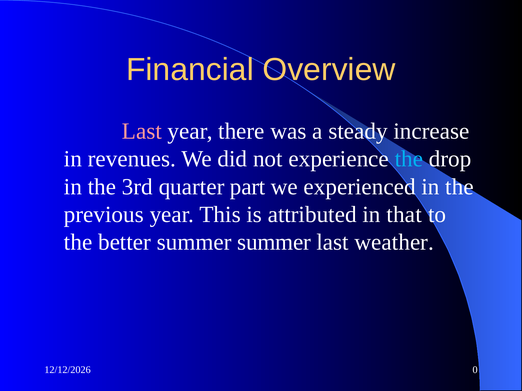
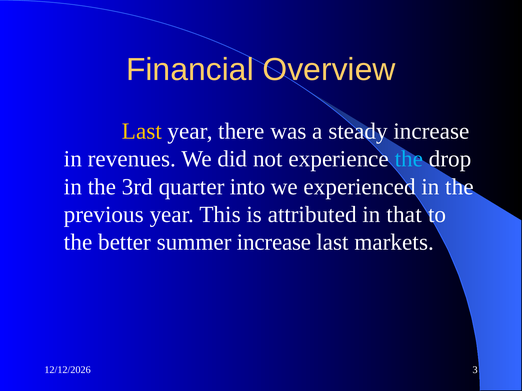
Last at (142, 131) colour: pink -> yellow
part: part -> into
summer summer: summer -> increase
weather: weather -> markets
0: 0 -> 3
